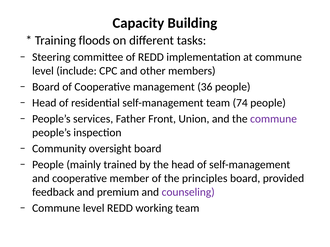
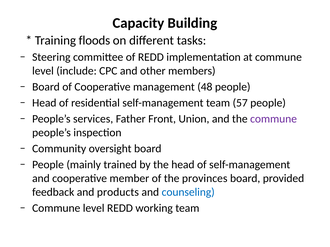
36: 36 -> 48
74: 74 -> 57
principles: principles -> provinces
premium: premium -> products
counseling colour: purple -> blue
